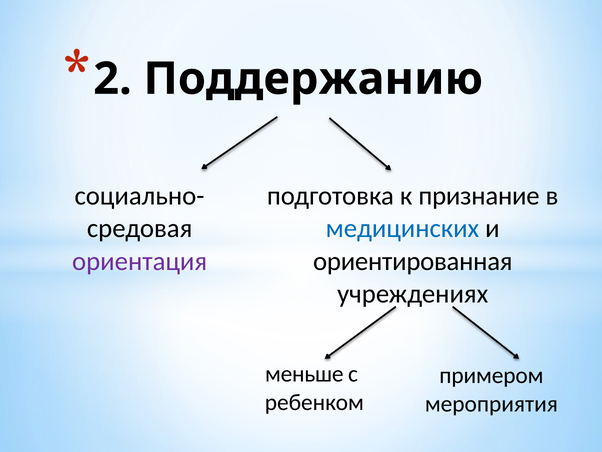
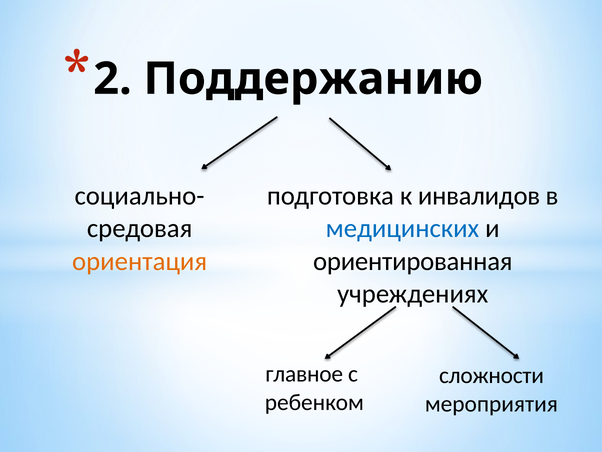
признание: признание -> инвалидов
ориентация colour: purple -> orange
меньше: меньше -> главное
примером: примером -> сложности
